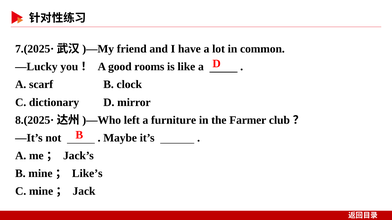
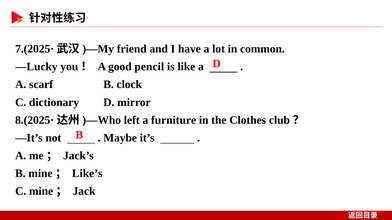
rooms: rooms -> pencil
Farmer: Farmer -> Clothes
